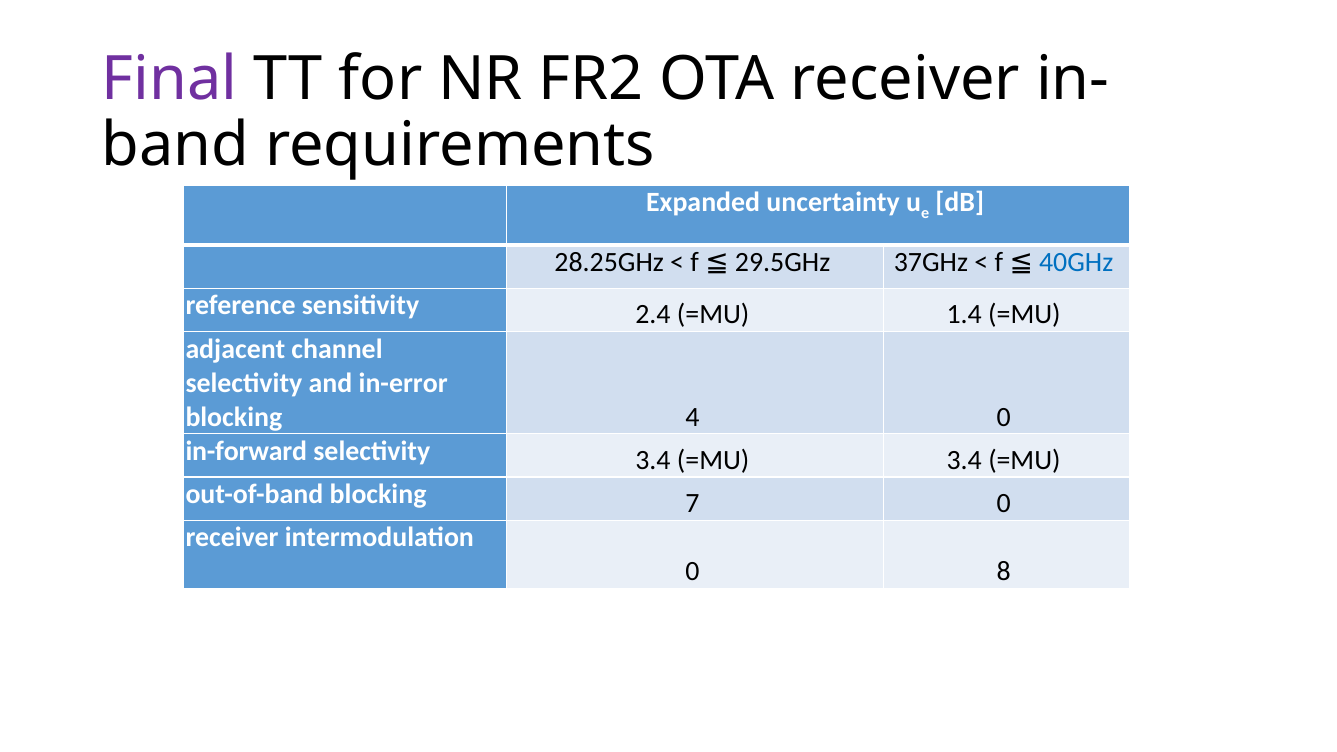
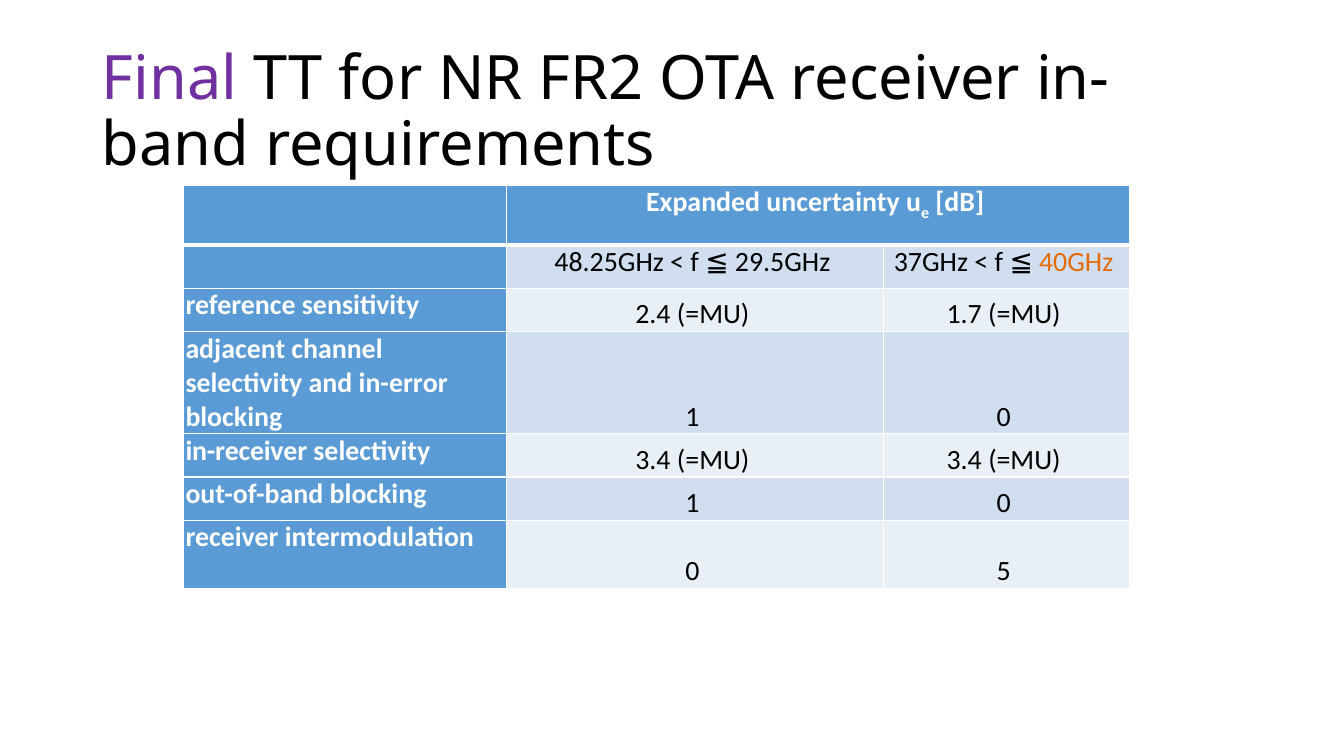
40GHz colour: blue -> orange
28.25GHz: 28.25GHz -> 48.25GHz
1.4: 1.4 -> 1.7
4 at (692, 417): 4 -> 1
in-forward: in-forward -> in-receiver
out-of-band blocking 7: 7 -> 1
8: 8 -> 5
